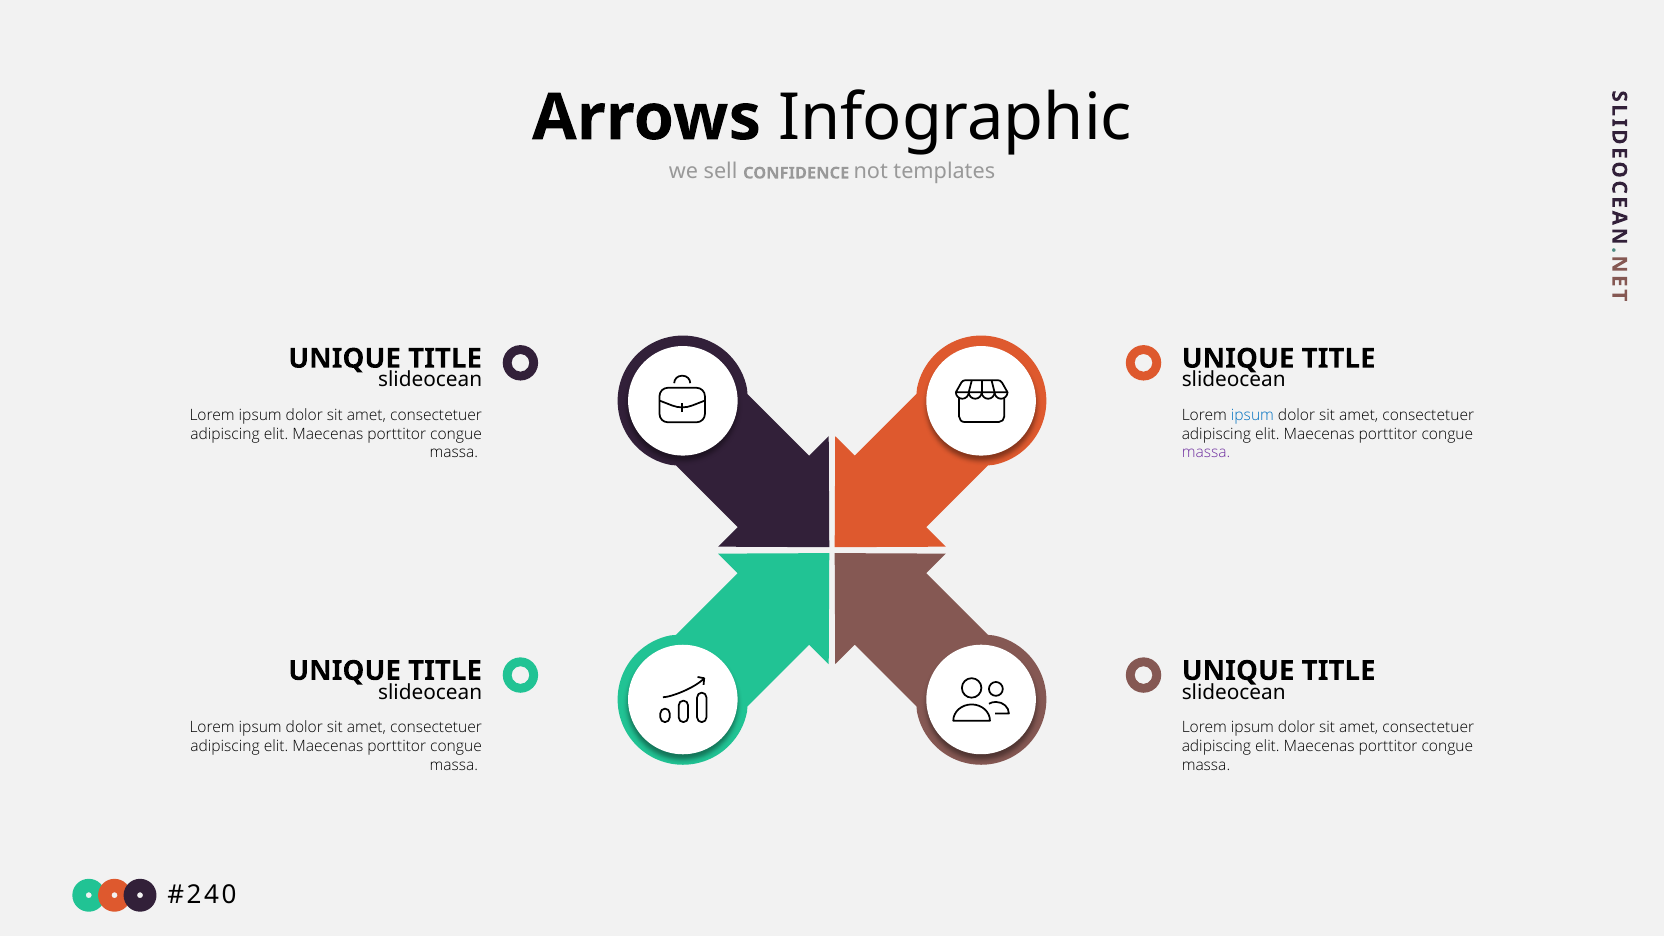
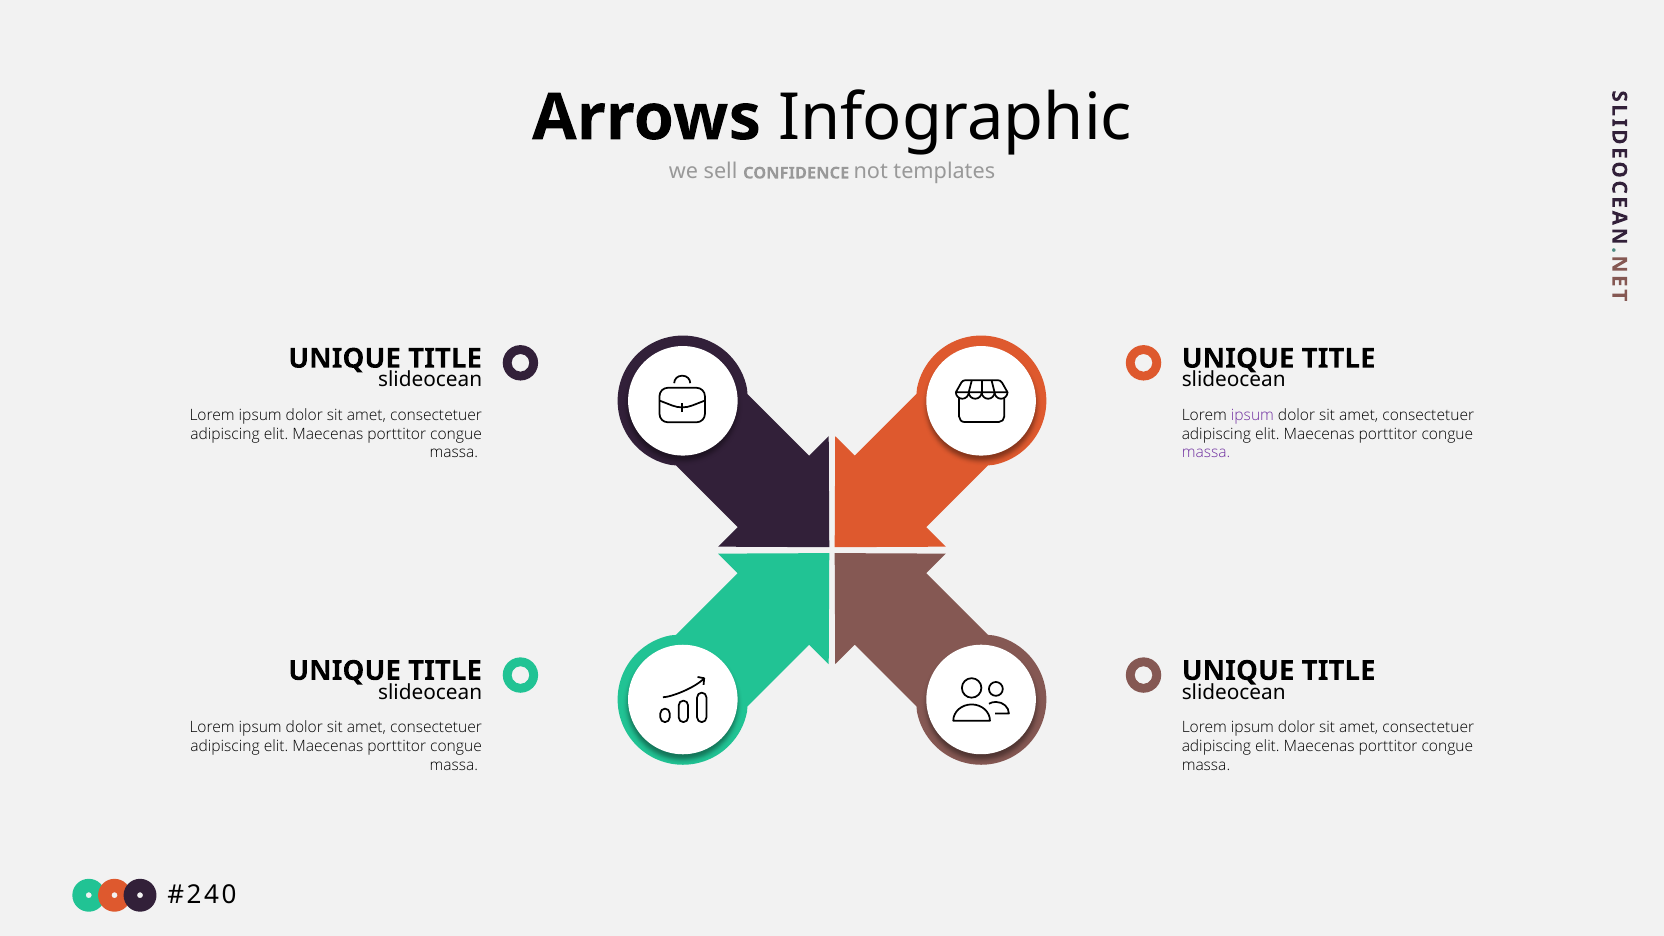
ipsum at (1252, 415) colour: blue -> purple
